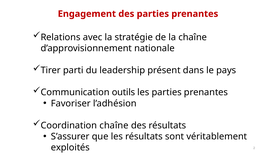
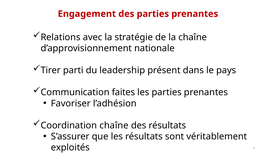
outils: outils -> faites
